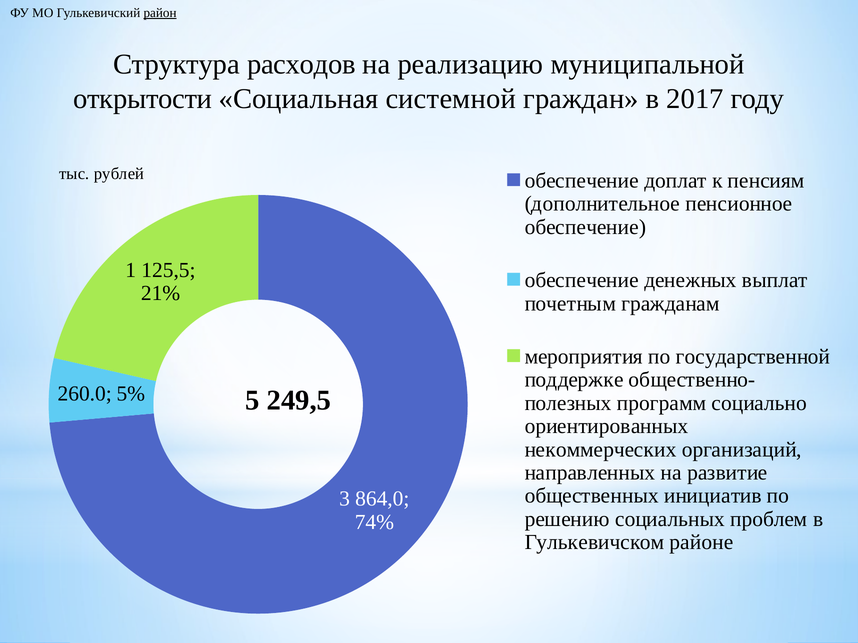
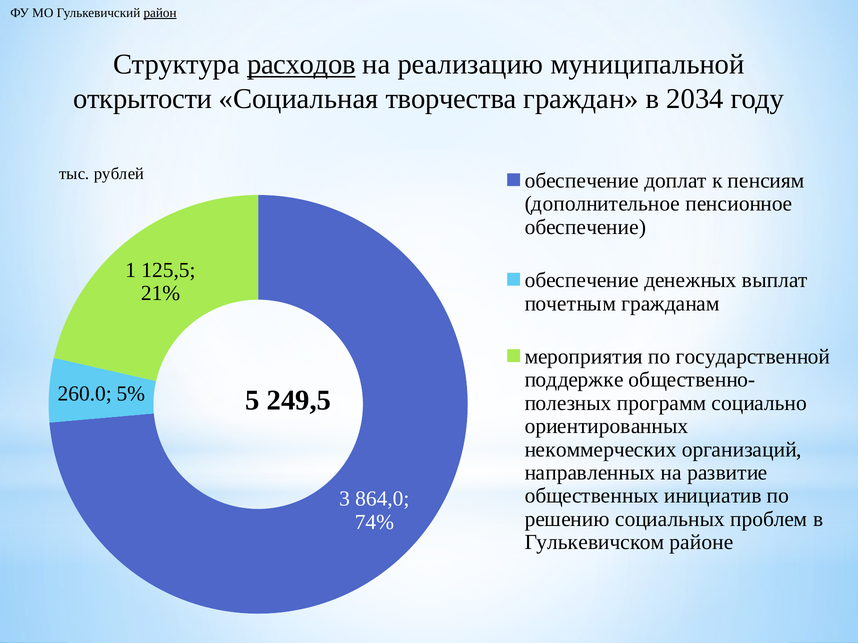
расходов underline: none -> present
системной: системной -> творчества
2017: 2017 -> 2034
